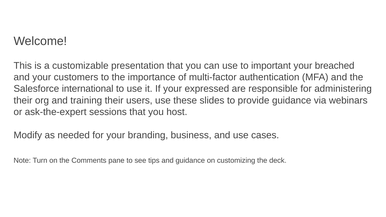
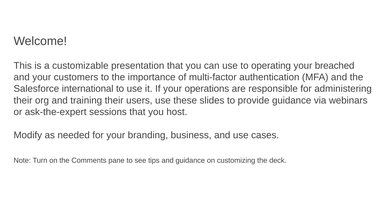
important: important -> operating
expressed: expressed -> operations
